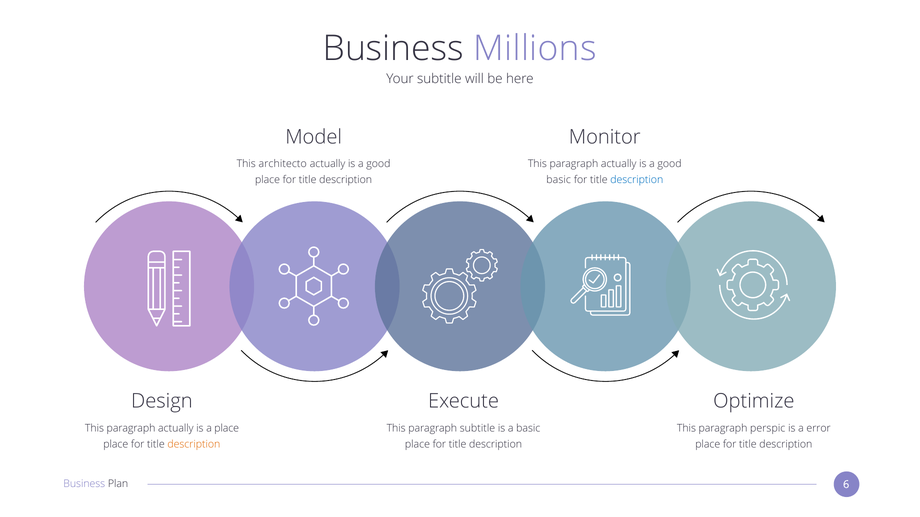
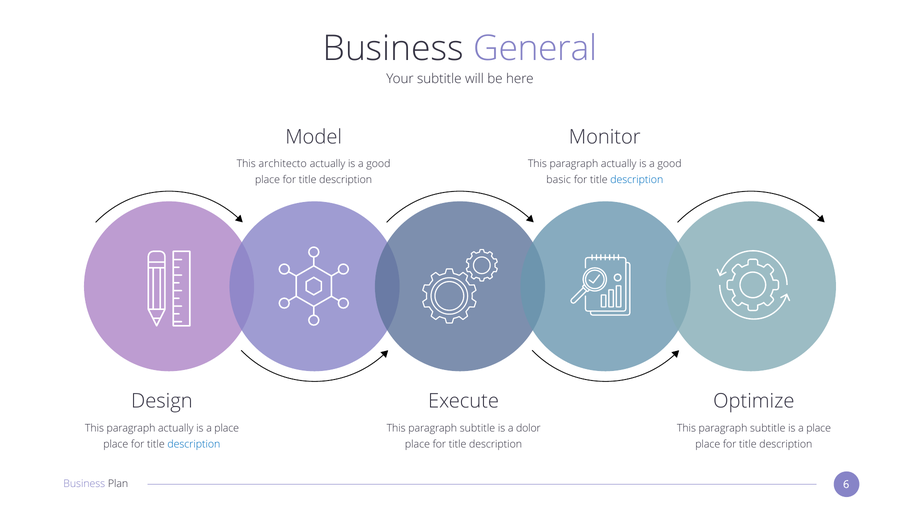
Millions: Millions -> General
a basic: basic -> dolor
perspic at (768, 428): perspic -> subtitle
error at (819, 428): error -> place
description at (194, 445) colour: orange -> blue
